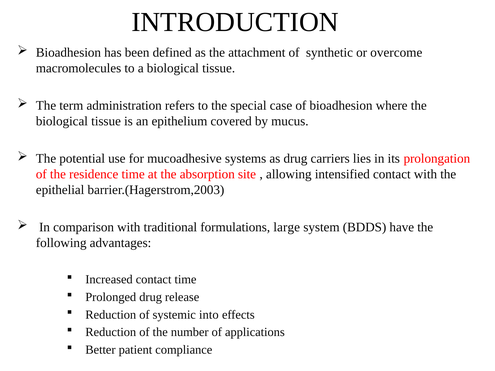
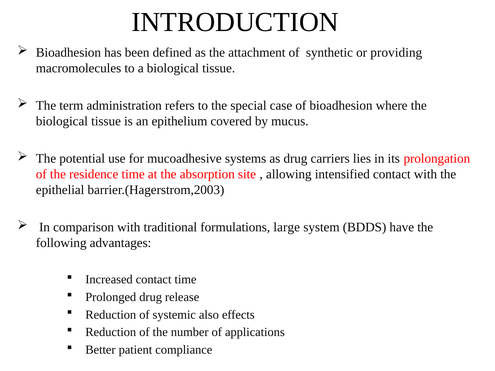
overcome: overcome -> providing
into: into -> also
